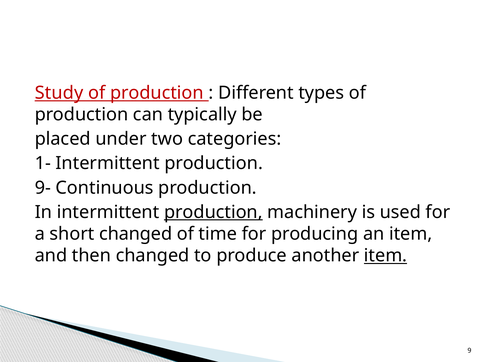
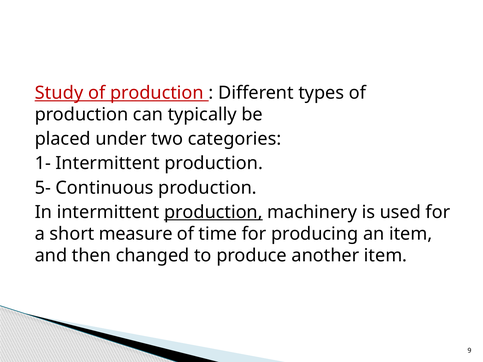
9-: 9- -> 5-
short changed: changed -> measure
item at (386, 256) underline: present -> none
